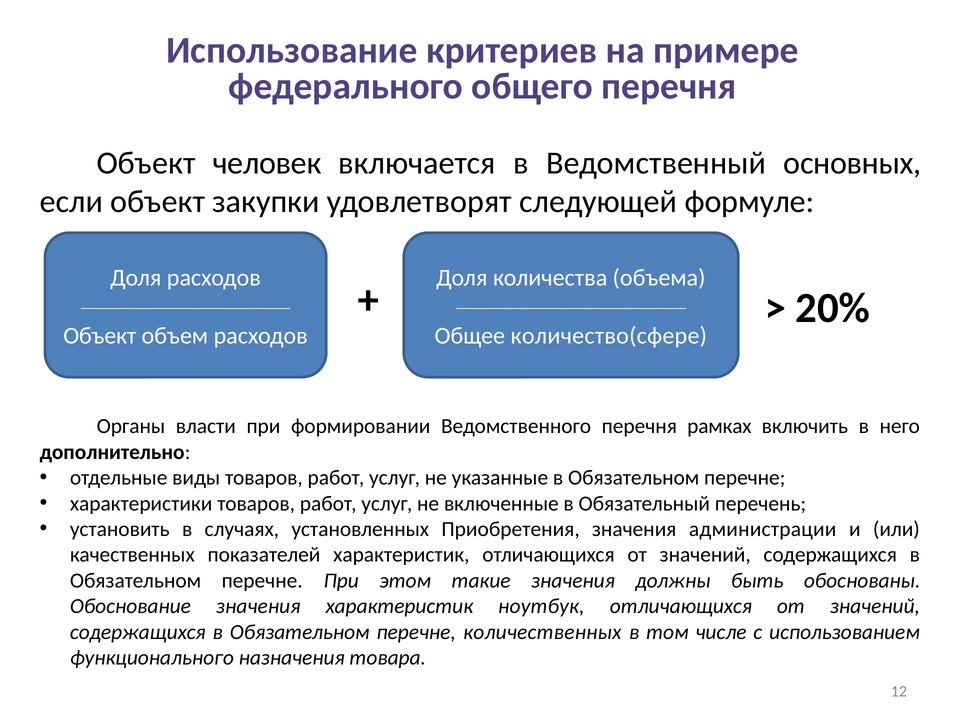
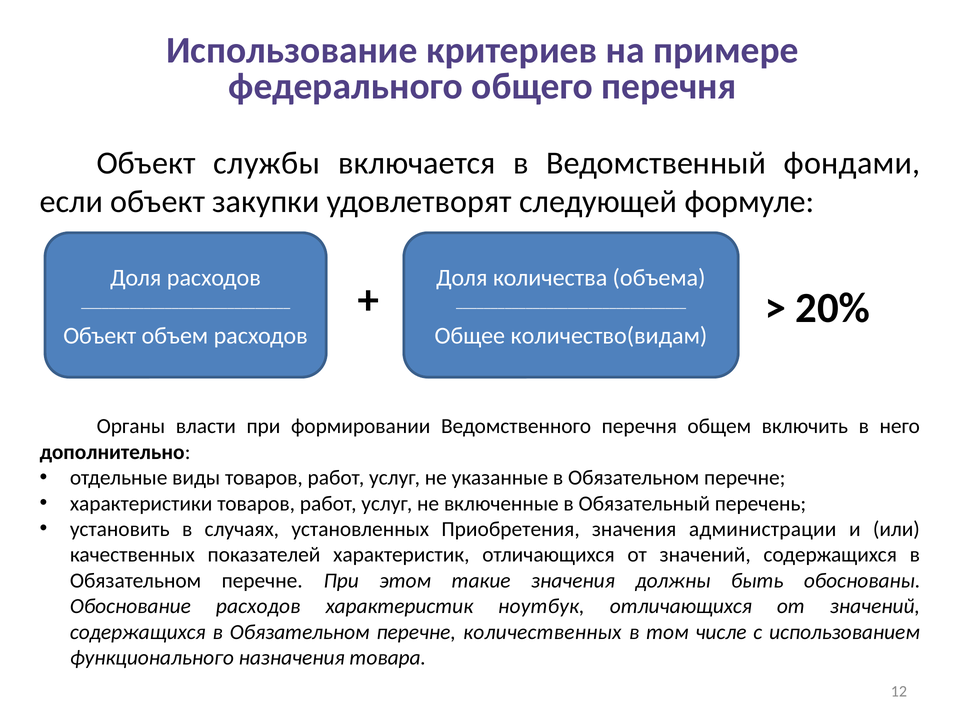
человек: человек -> службы
основных: основных -> фондами
количество(сфере: количество(сфере -> количество(видам
рамках: рамках -> общем
Обоснование значения: значения -> расходов
